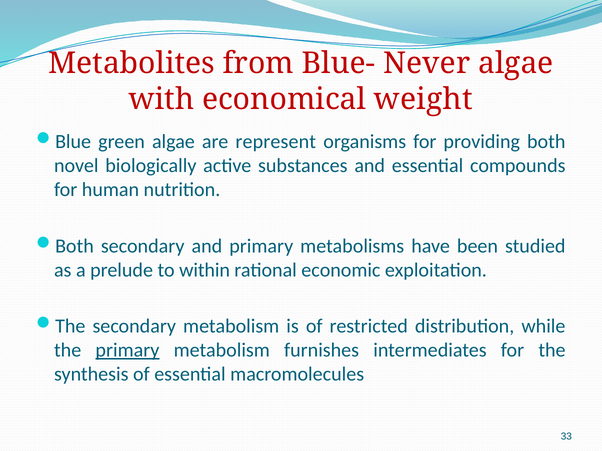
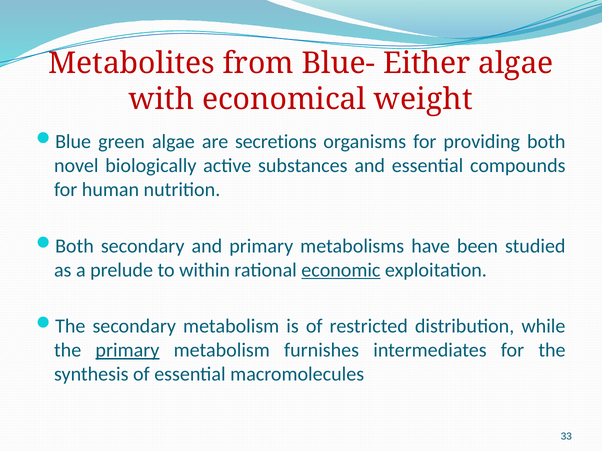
Never: Never -> Either
represent: represent -> secretions
economic underline: none -> present
